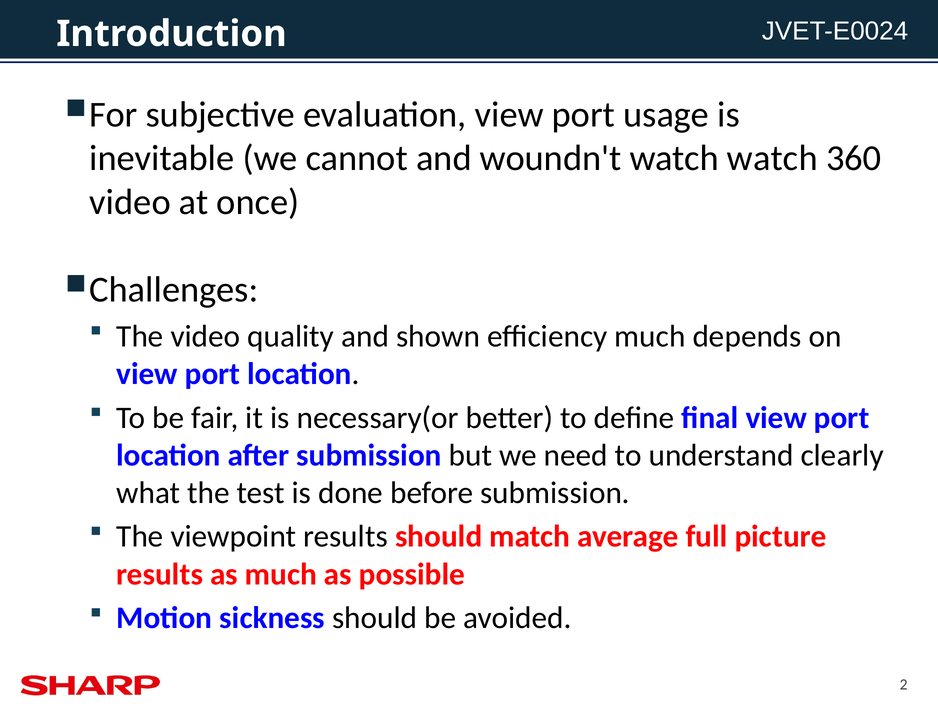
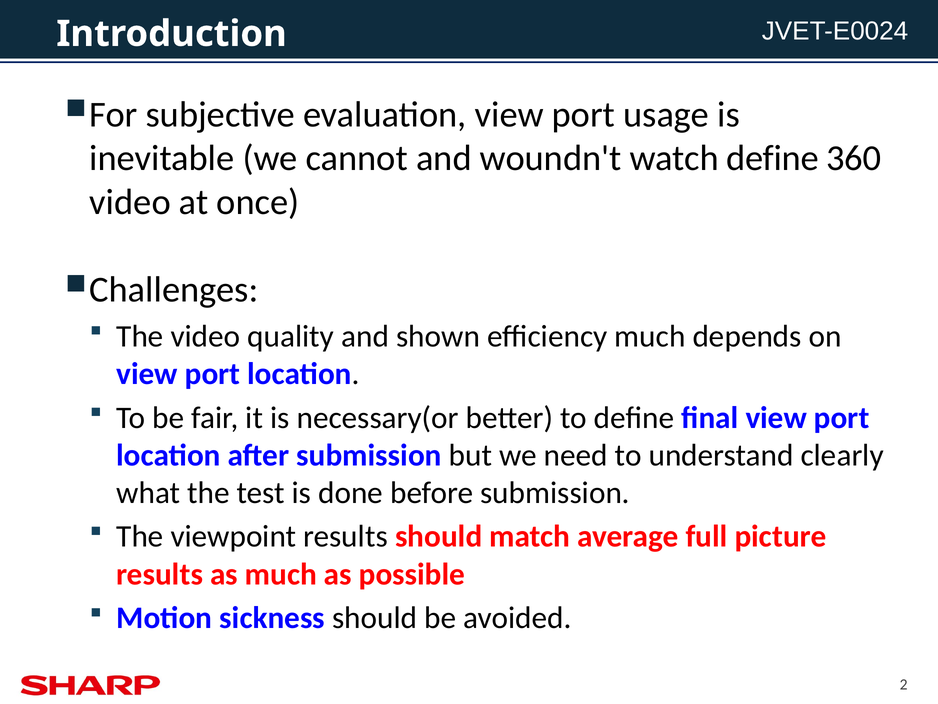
watch watch: watch -> define
